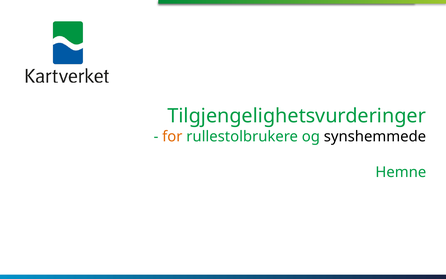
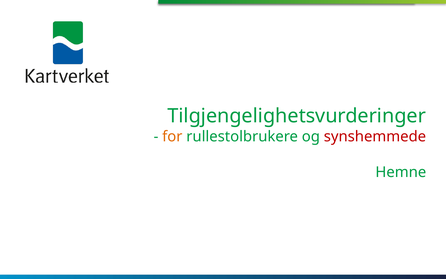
synshemmede colour: black -> red
